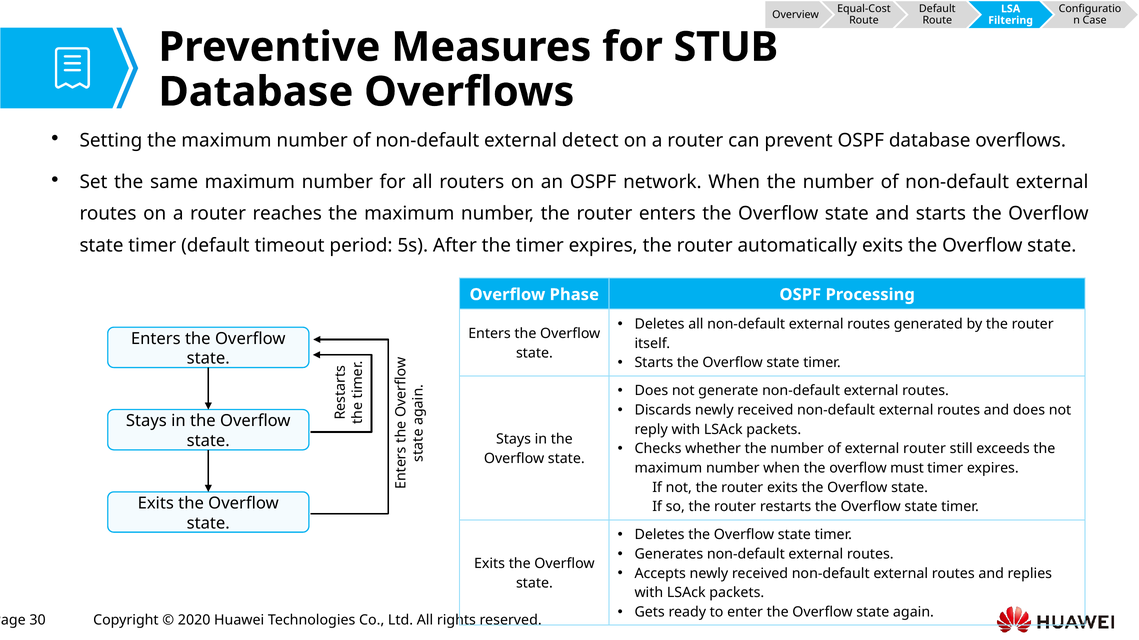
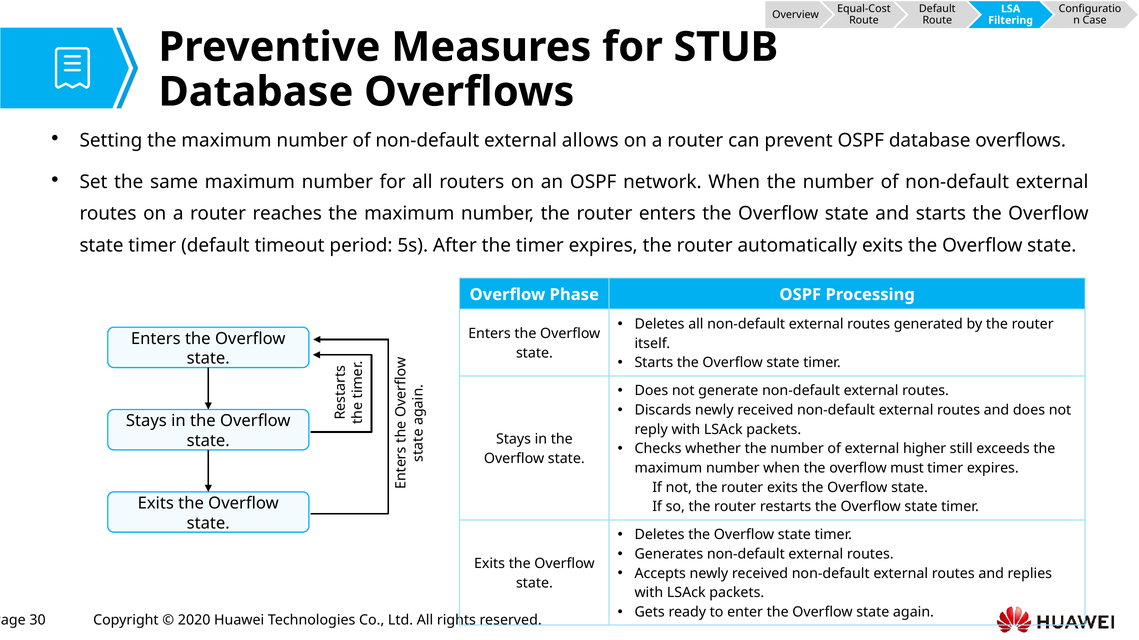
detect: detect -> allows
external router: router -> higher
